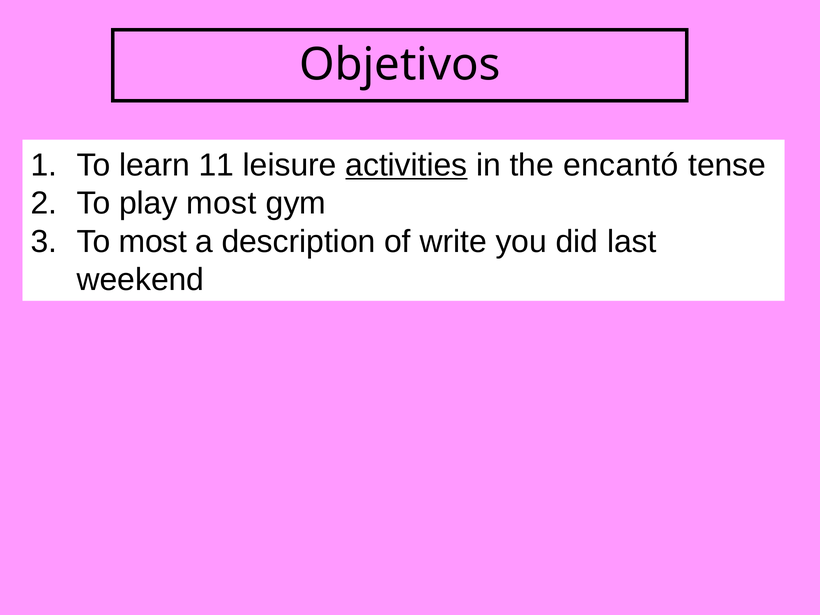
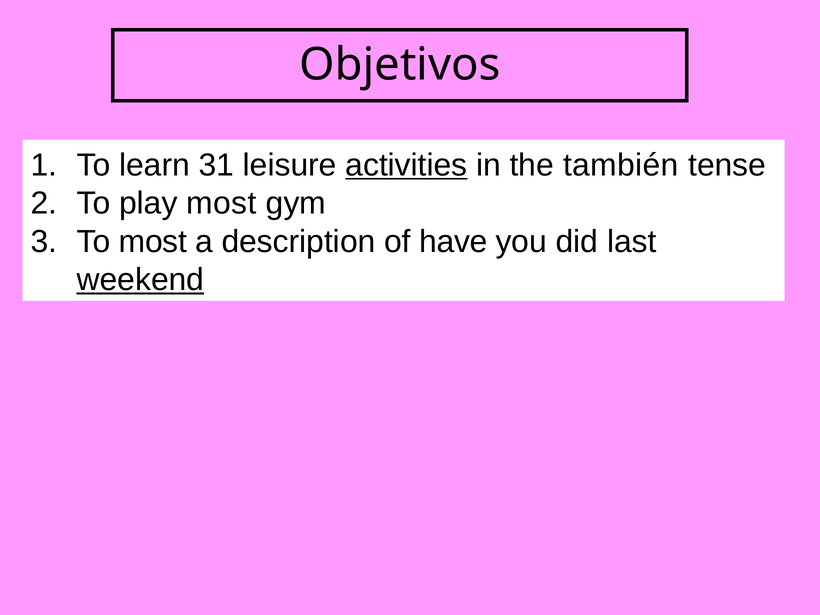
11: 11 -> 31
encantó: encantó -> también
write: write -> have
weekend underline: none -> present
